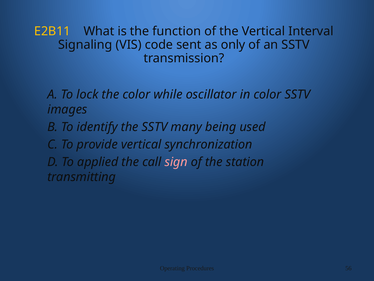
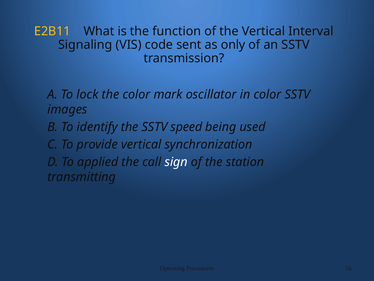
while: while -> mark
many: many -> speed
sign colour: pink -> white
